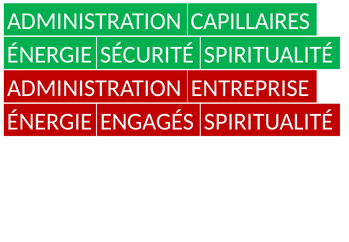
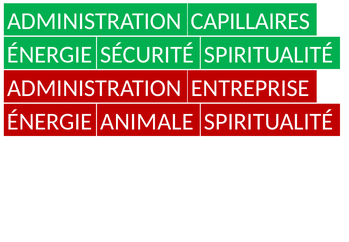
ENGAGÉS: ENGAGÉS -> ANIMALE
